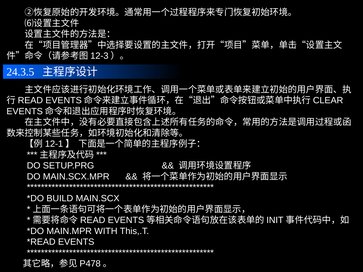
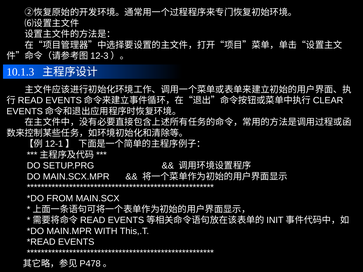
24.3.5: 24.3.5 -> 10.1.3
BUILD: BUILD -> FROM
